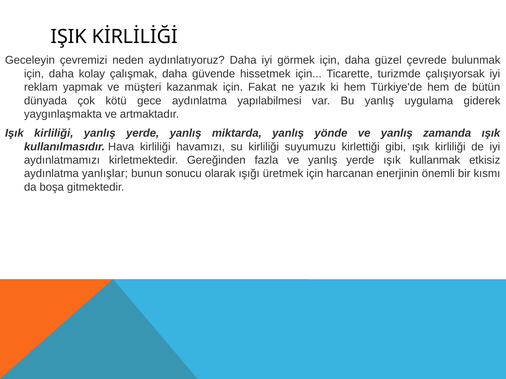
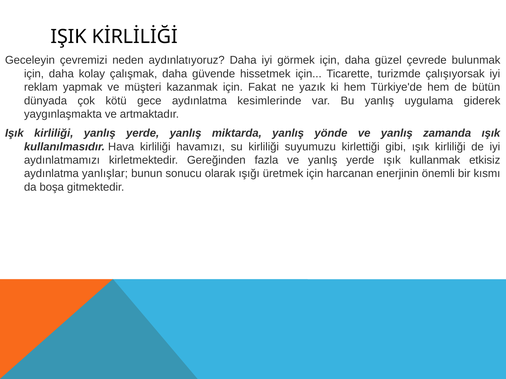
yapılabilmesi: yapılabilmesi -> kesimlerinde
